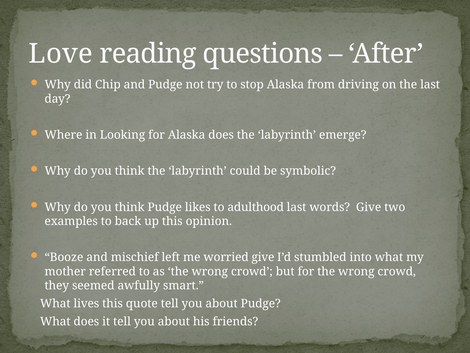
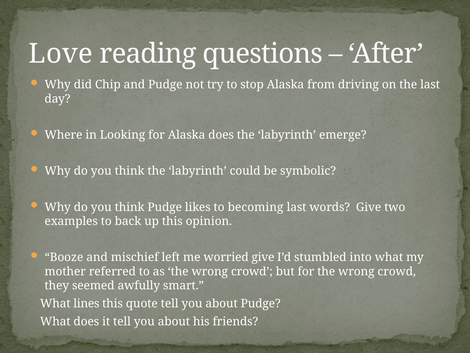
adulthood: adulthood -> becoming
lives: lives -> lines
